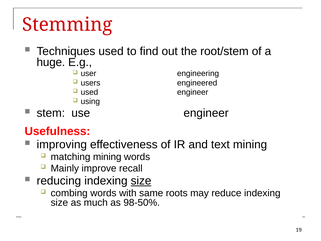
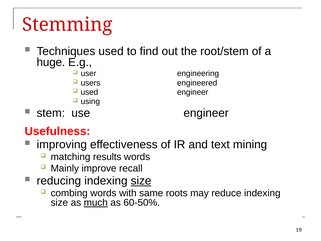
matching mining: mining -> results
much underline: none -> present
98-50%: 98-50% -> 60-50%
